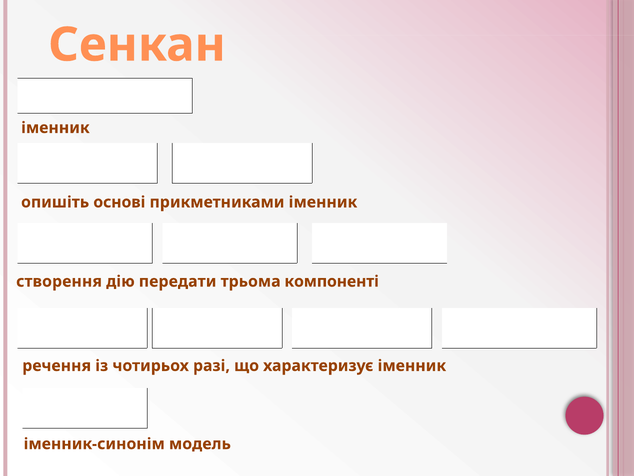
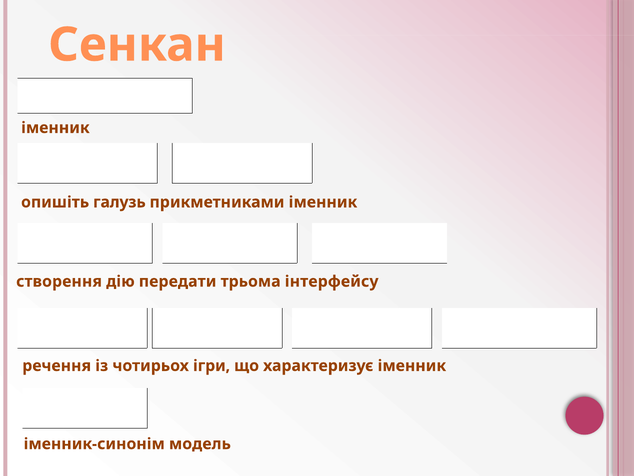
основі: основі -> галузь
компоненті: компоненті -> інтерфейсу
разі: разі -> ігри
